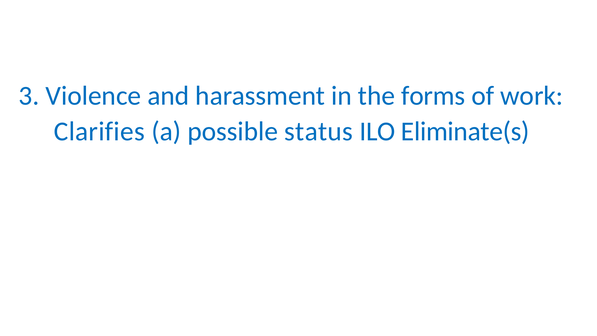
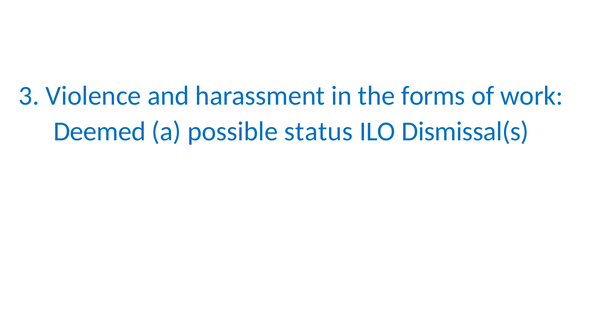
Clarifies: Clarifies -> Deemed
Eliminate(s: Eliminate(s -> Dismissal(s
